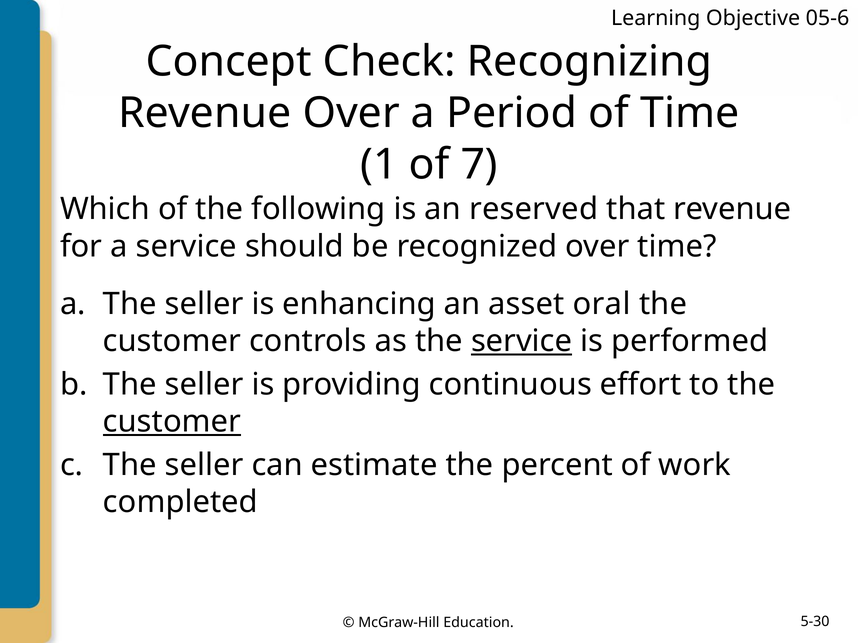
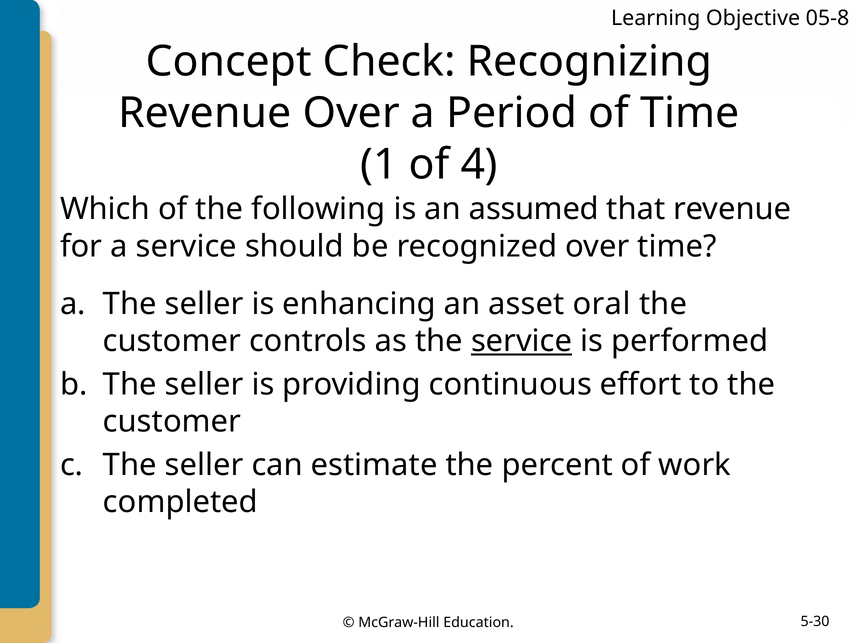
05-6: 05-6 -> 05-8
7: 7 -> 4
reserved: reserved -> assumed
customer at (172, 422) underline: present -> none
